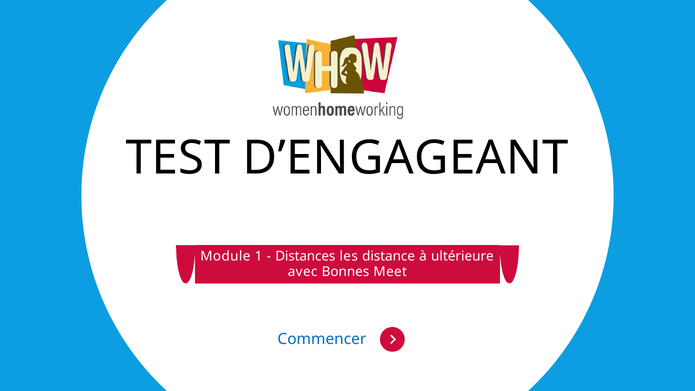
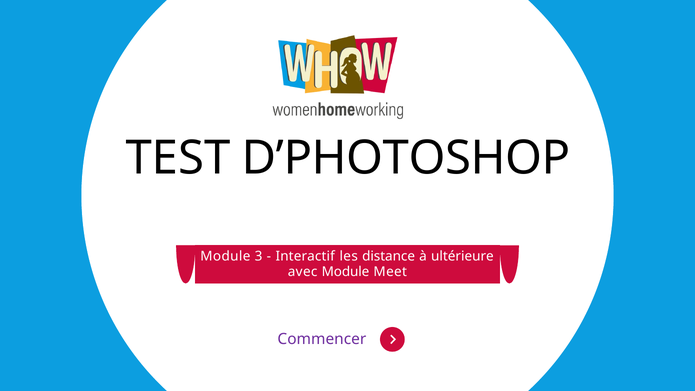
D’ENGAGEANT: D’ENGAGEANT -> D’PHOTOSHOP
1: 1 -> 3
Distances: Distances -> Interactif
avec Bonnes: Bonnes -> Module
Commencer colour: blue -> purple
